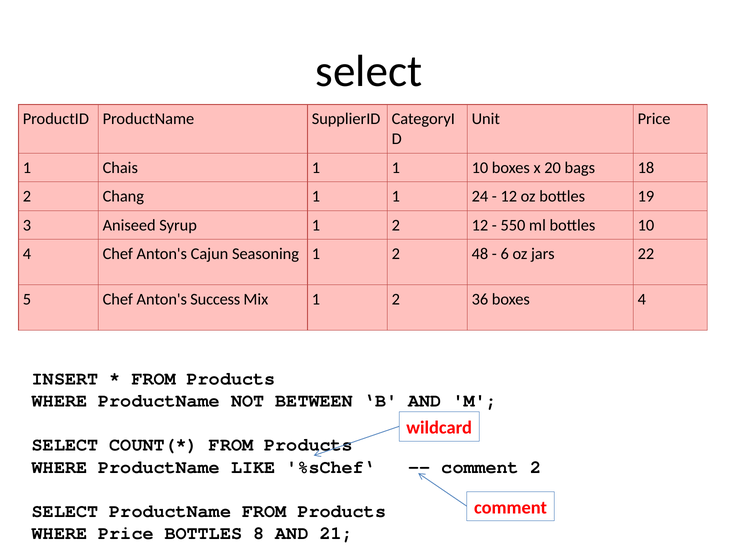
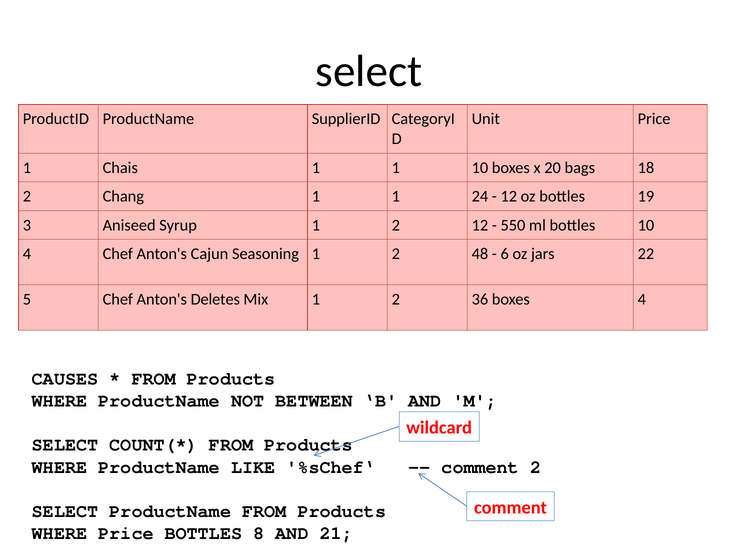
Success: Success -> Deletes
INSERT: INSERT -> CAUSES
